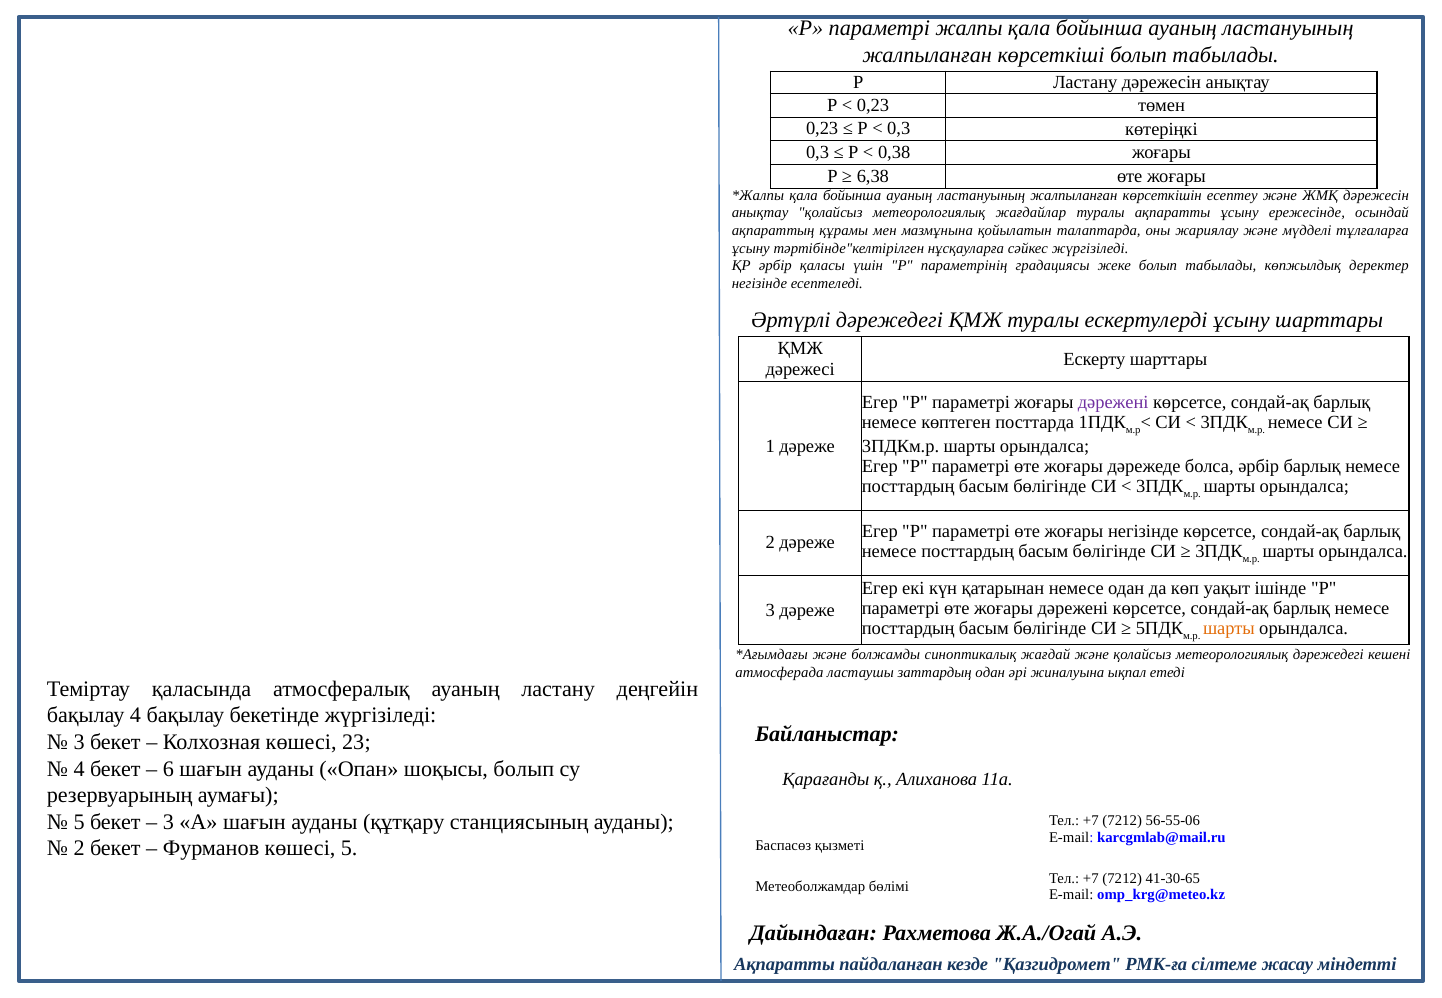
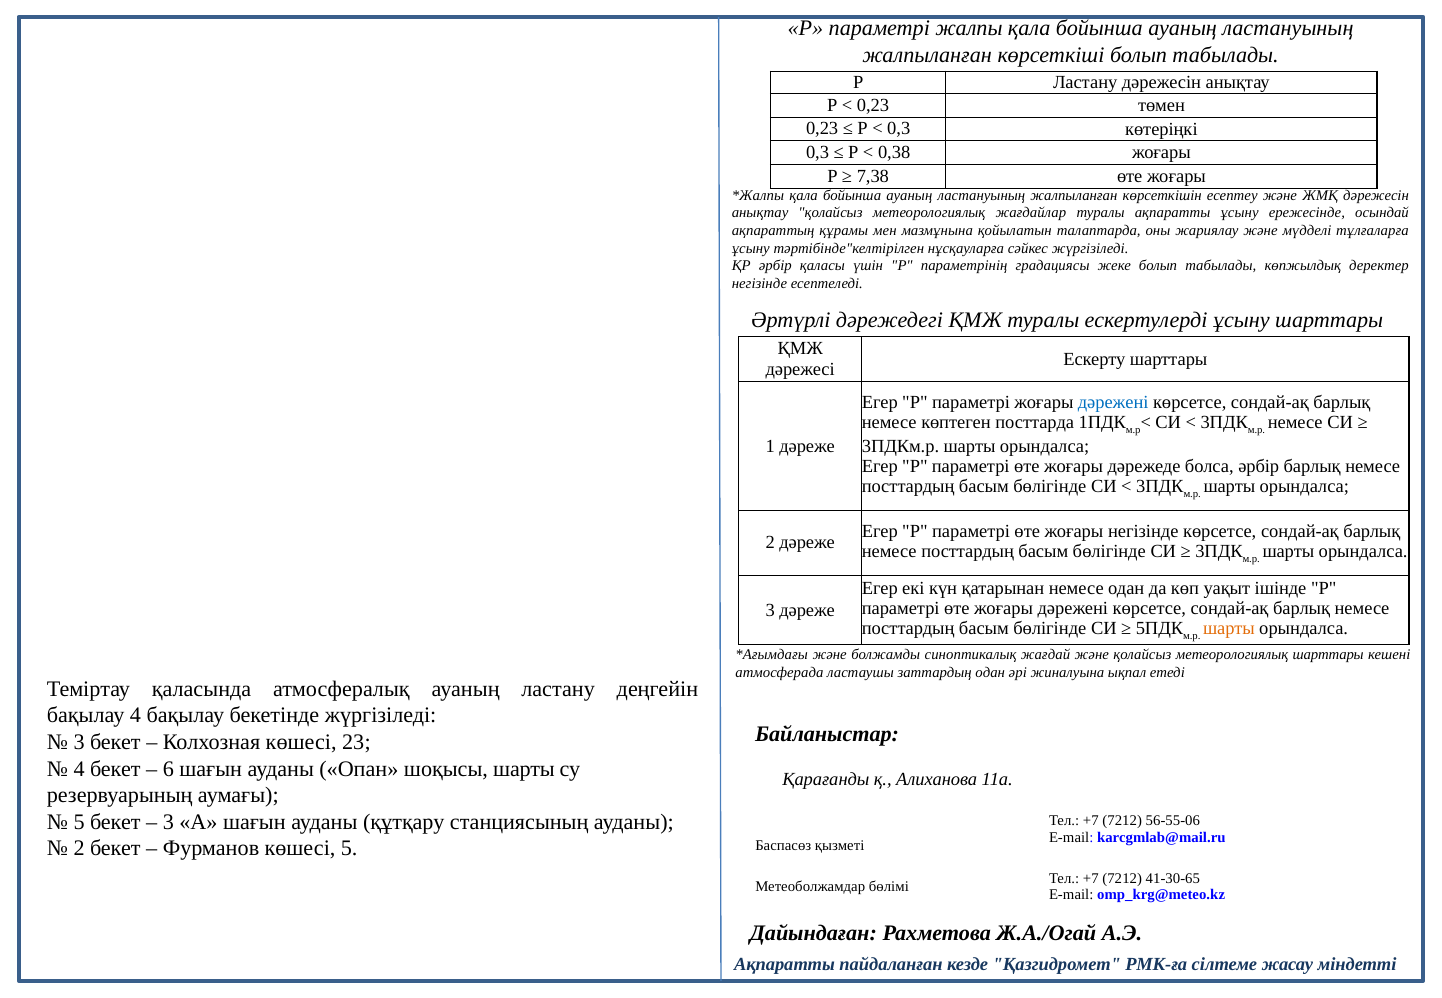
6,38: 6,38 -> 7,38
дәрежені at (1113, 402) colour: purple -> blue
метеорологиялық дәрежедегі: дәрежедегі -> шарттары
шоқысы болып: болып -> шарты
